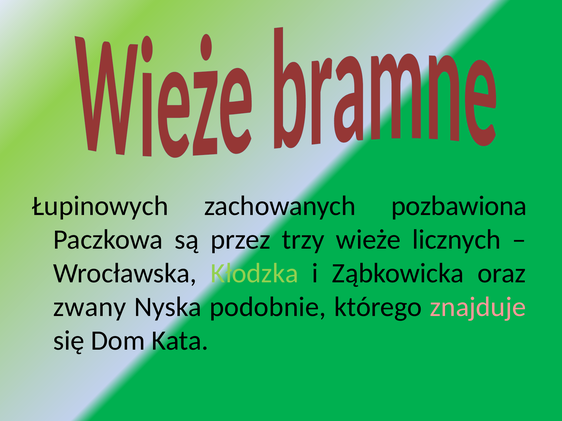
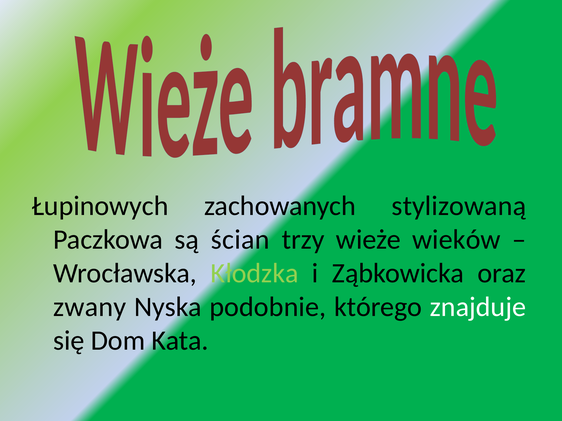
pozbawiona: pozbawiona -> stylizowaną
przez: przez -> ścian
licznych: licznych -> wieków
znajduje colour: pink -> white
